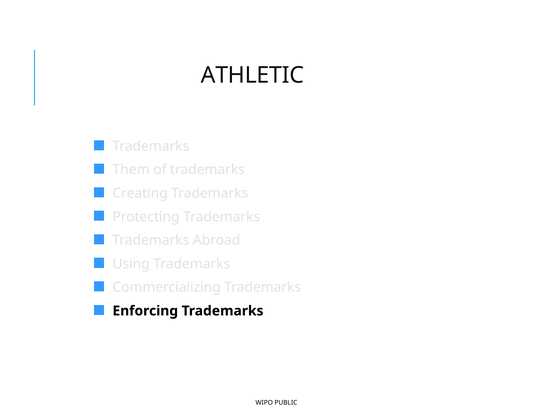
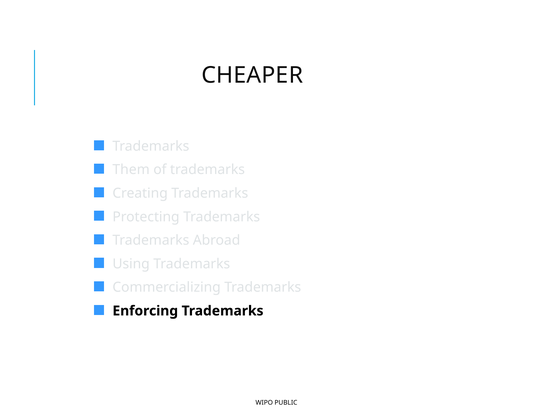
ATHLETIC: ATHLETIC -> CHEAPER
